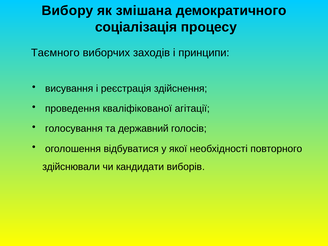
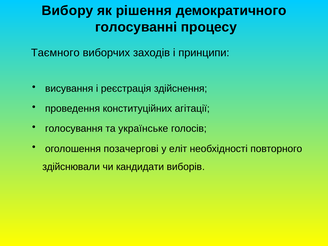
змішана: змішана -> рішення
соціалізація: соціалізація -> голосуванні
кваліфікованої: кваліфікованої -> конституційних
державний: державний -> українське
відбуватися: відбуватися -> позачергові
якої: якої -> еліт
